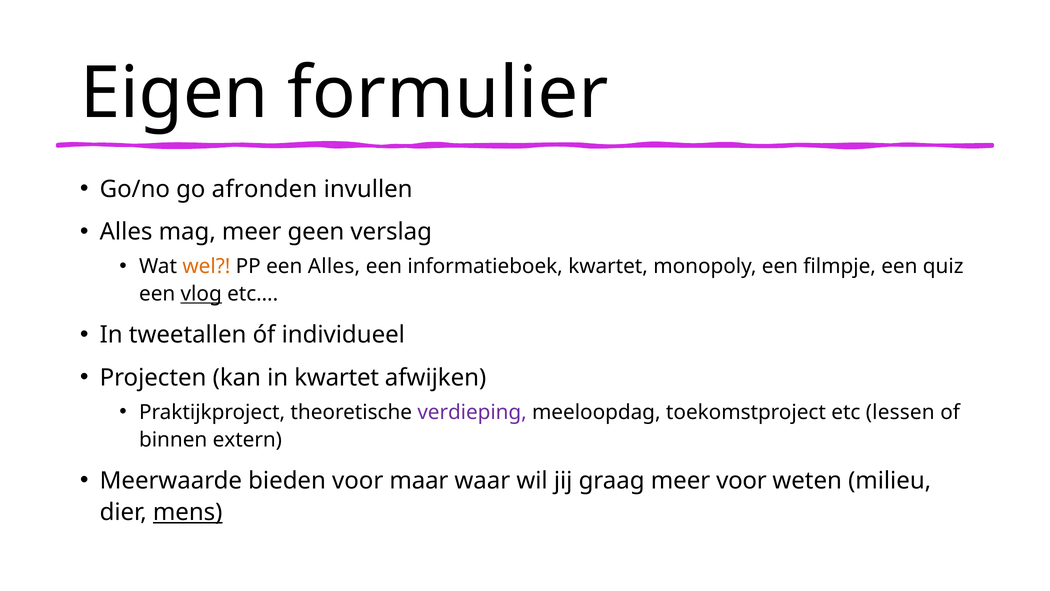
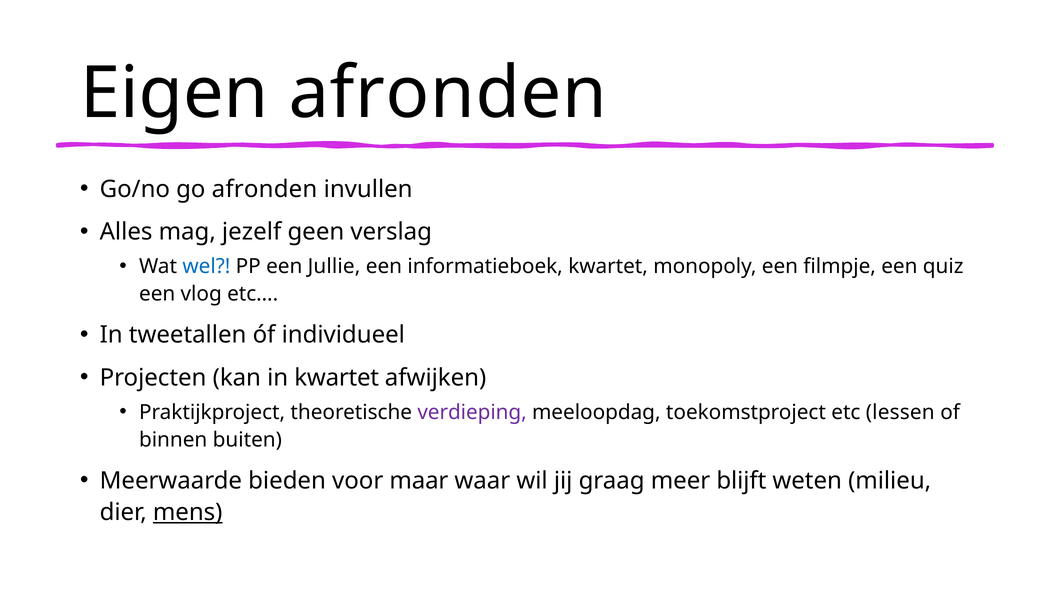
Eigen formulier: formulier -> afronden
mag meer: meer -> jezelf
wel colour: orange -> blue
een Alles: Alles -> Jullie
vlog underline: present -> none
extern: extern -> buiten
meer voor: voor -> blijft
